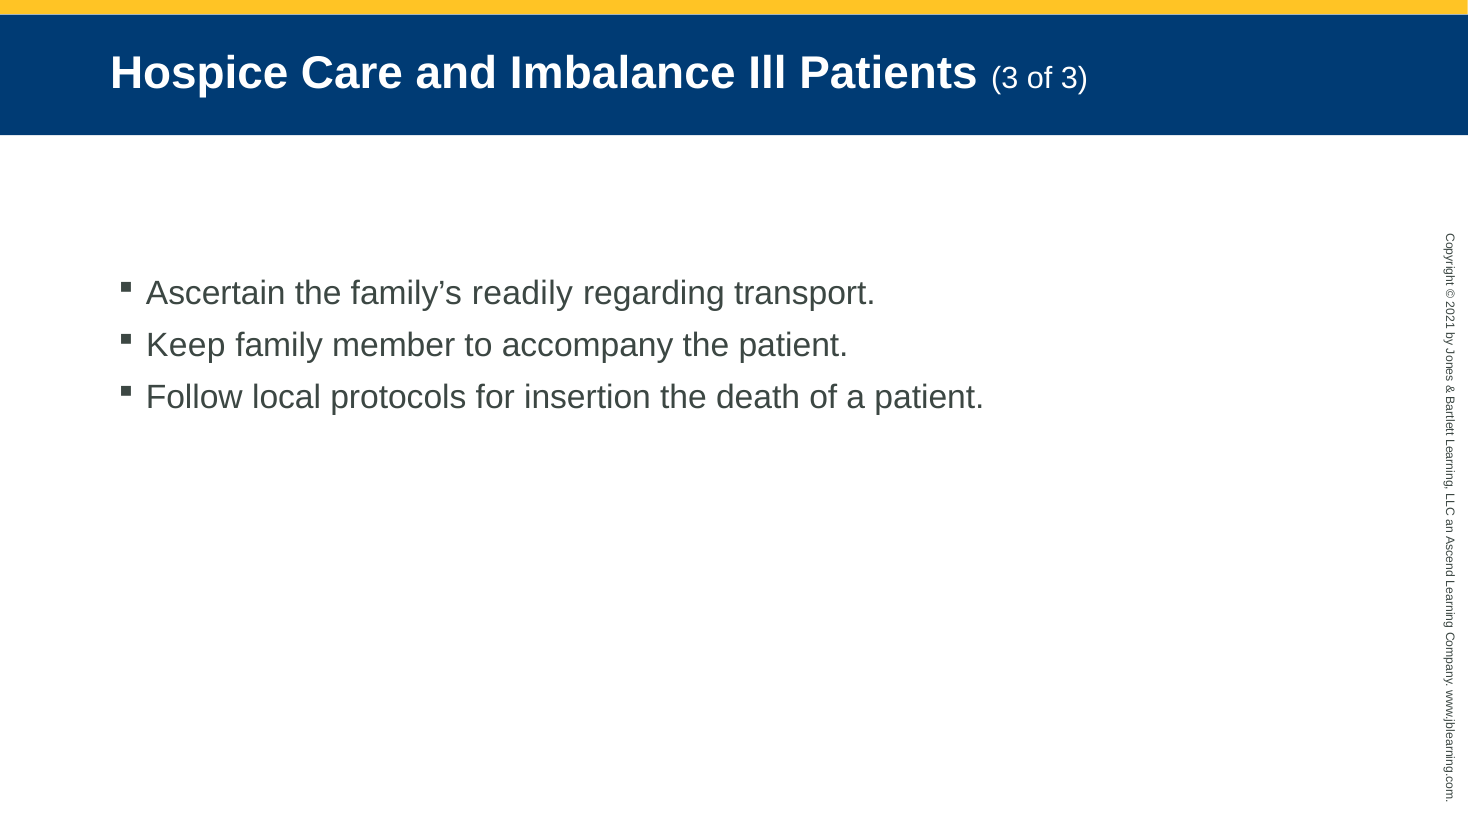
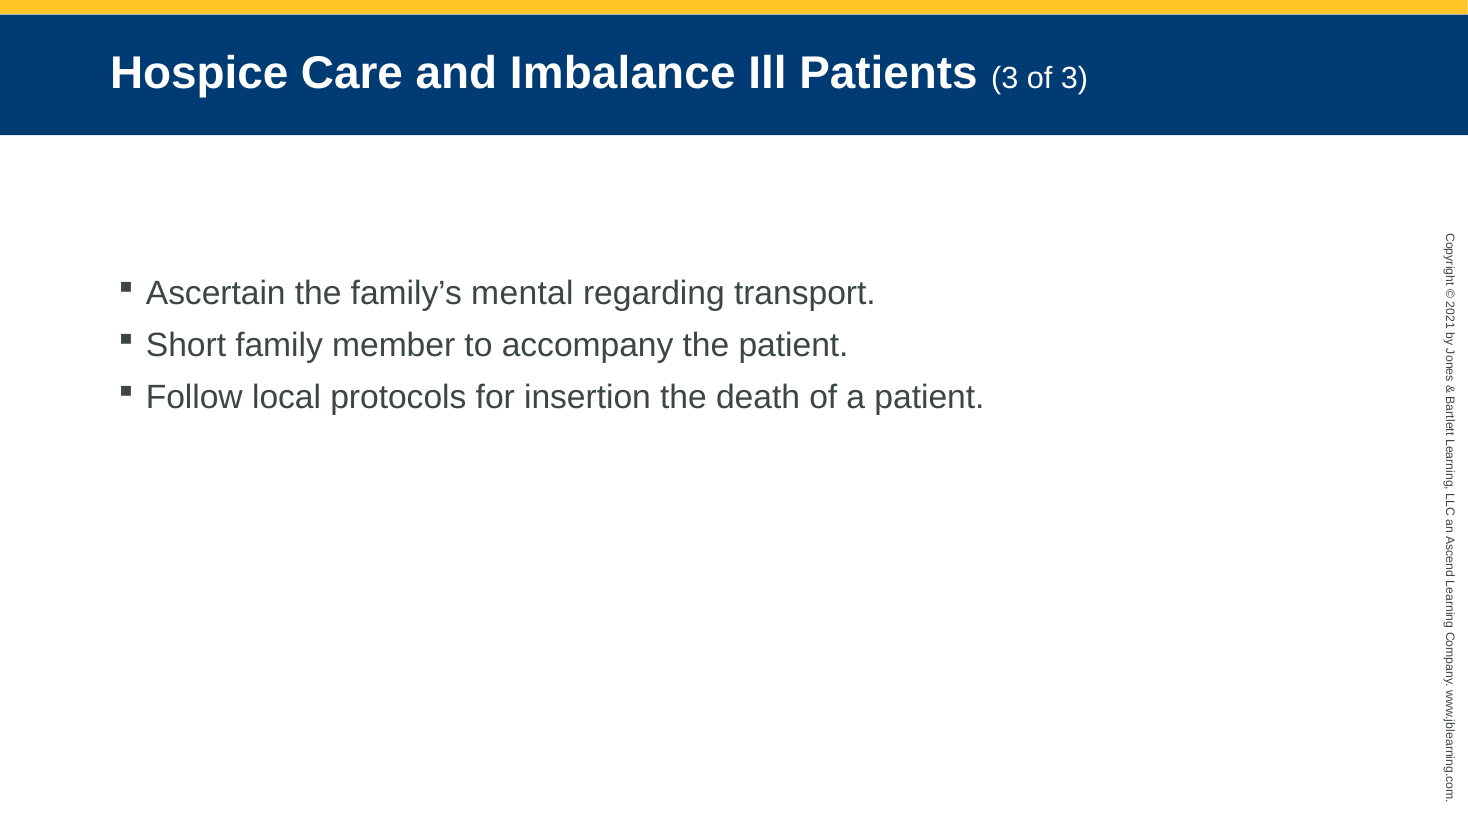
readily: readily -> mental
Keep: Keep -> Short
